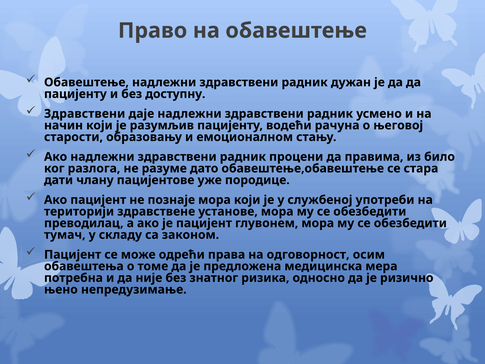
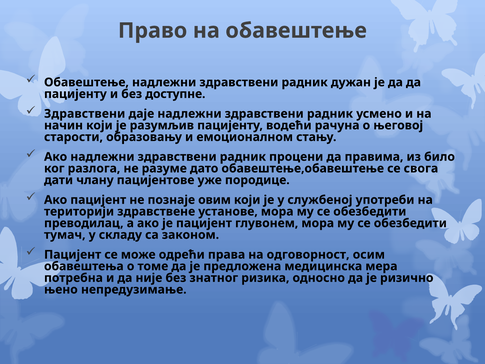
доступну: доступну -> доступне
стара: стара -> свога
познаје мора: мора -> овим
